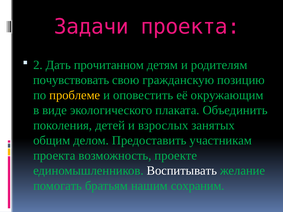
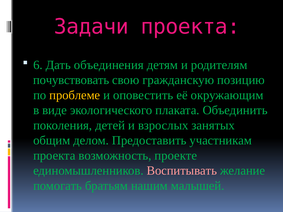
2: 2 -> 6
прочитанном: прочитанном -> объединения
Воспитывать colour: white -> pink
сохраним: сохраним -> малышей
